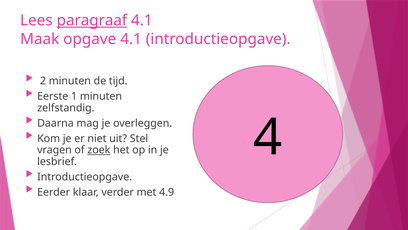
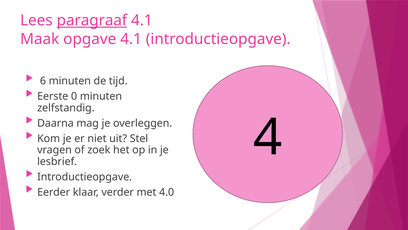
2: 2 -> 6
1: 1 -> 0
zoek underline: present -> none
4.9: 4.9 -> 4.0
